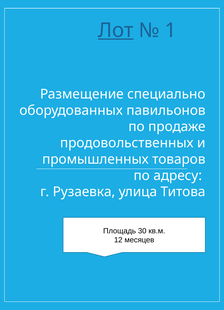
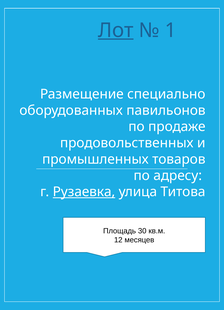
Рузаевка underline: none -> present
